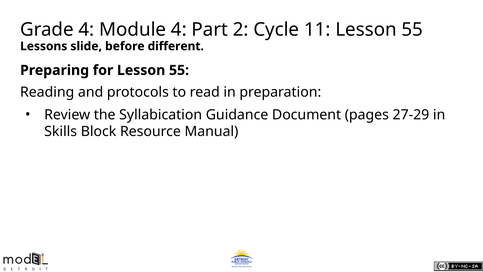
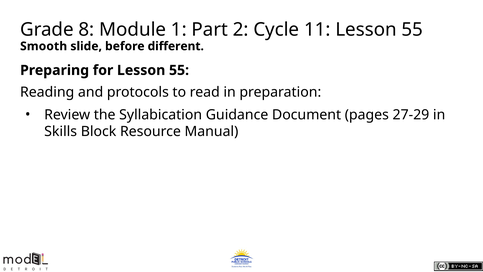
Grade 4: 4 -> 8
Module 4: 4 -> 1
Lessons: Lessons -> Smooth
